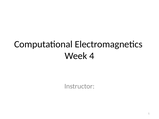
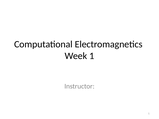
Week 4: 4 -> 1
